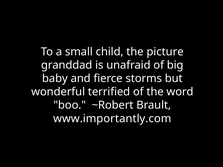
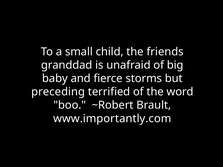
picture: picture -> friends
wonderful: wonderful -> preceding
